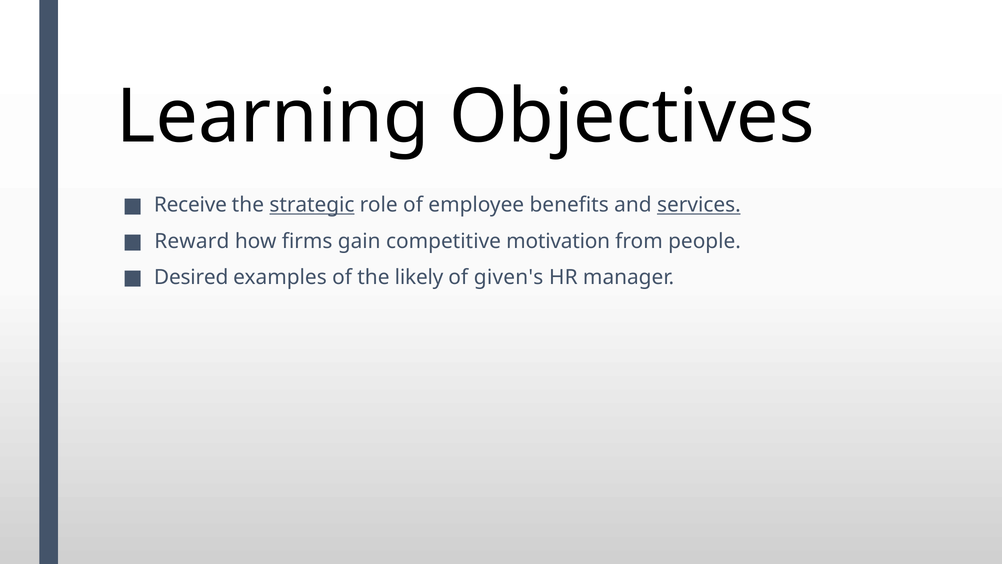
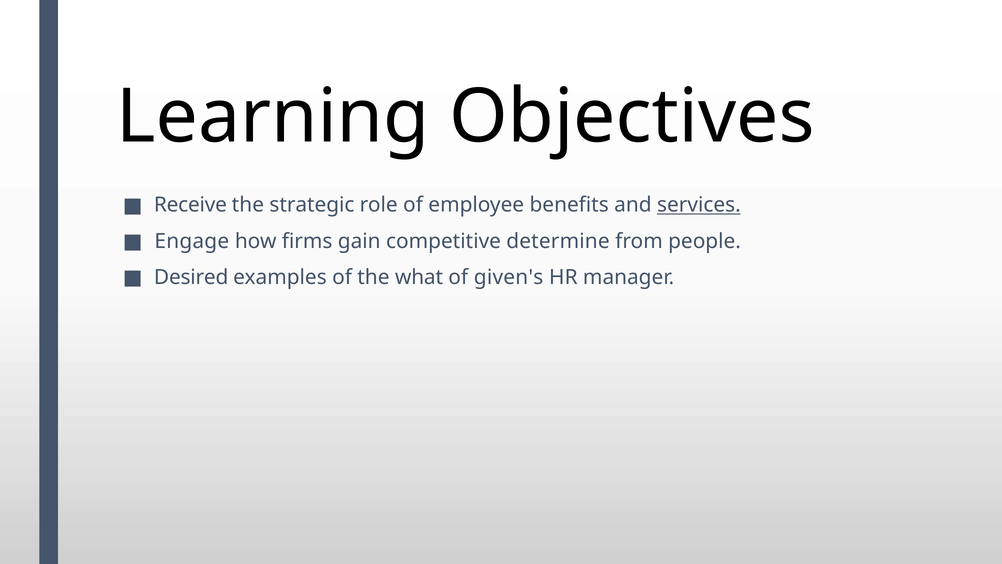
strategic underline: present -> none
Reward: Reward -> Engage
motivation: motivation -> determine
likely: likely -> what
